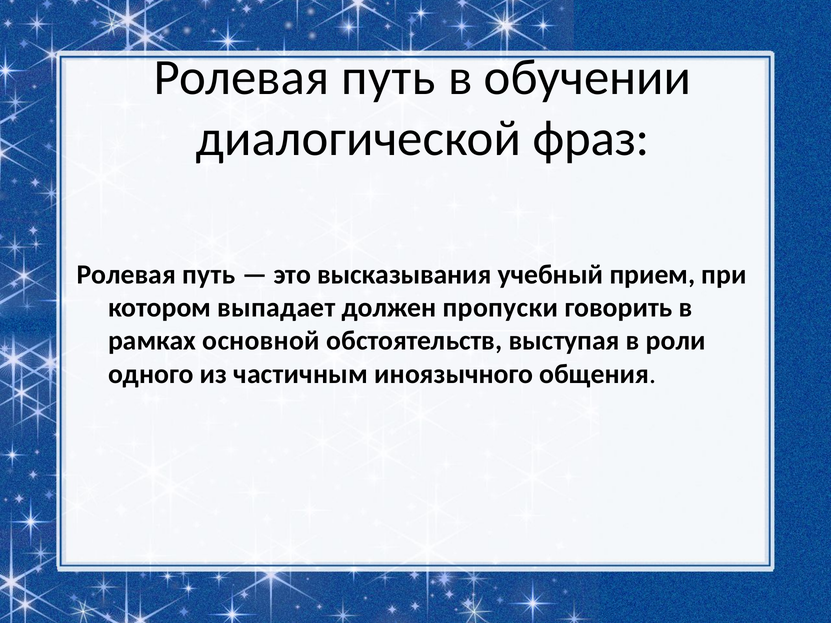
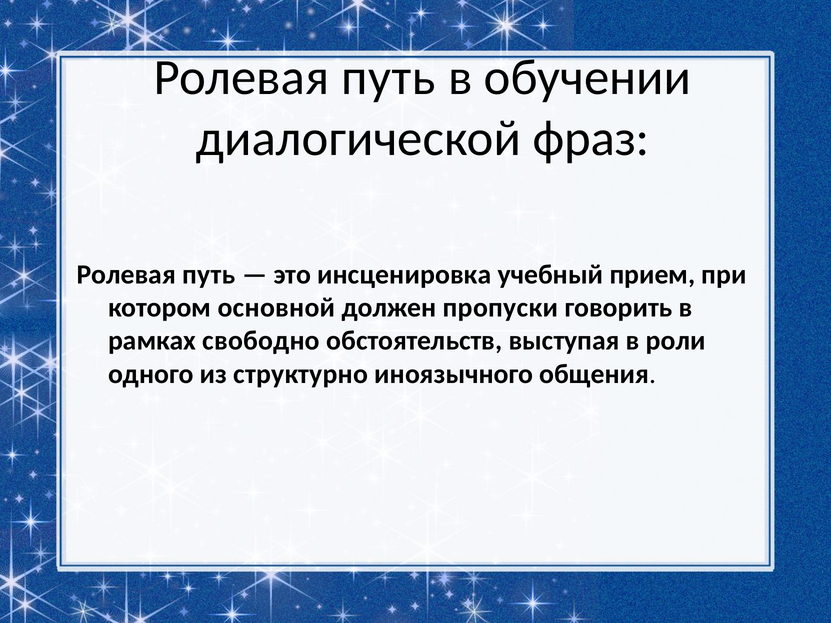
высказывания: высказывания -> инсценировка
выпадает: выпадает -> основной
основной: основной -> свободно
частичным: частичным -> структурно
